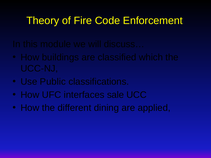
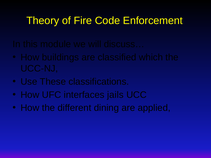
Public: Public -> These
sale: sale -> jails
